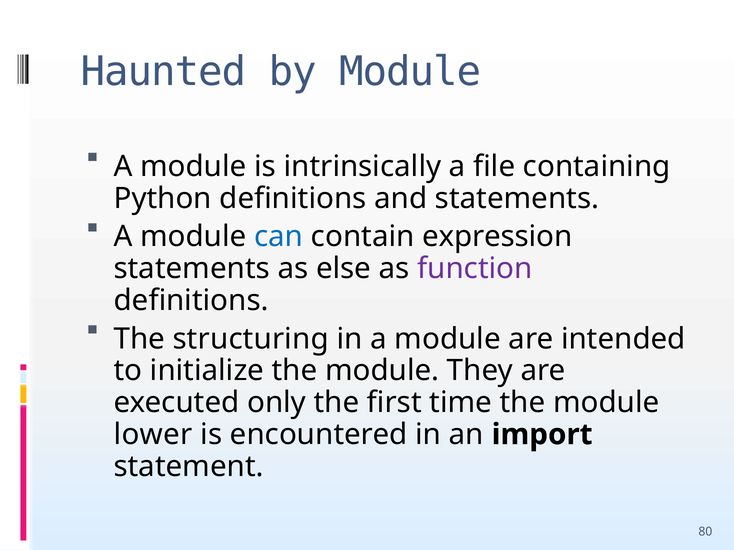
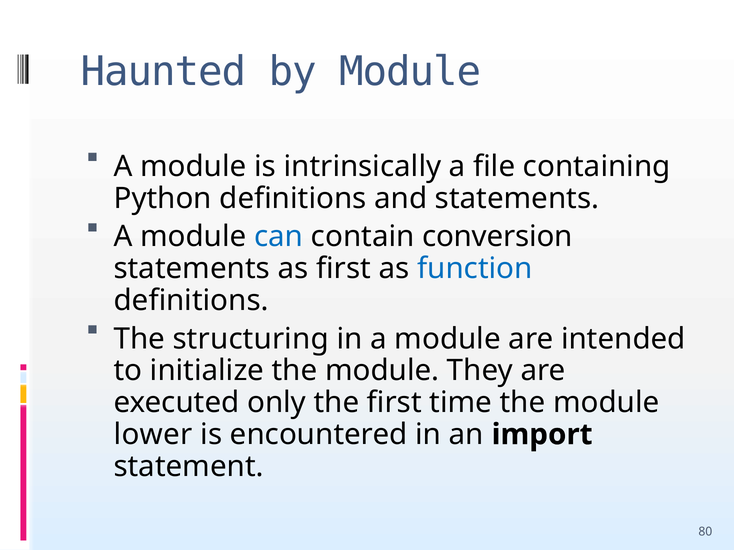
expression: expression -> conversion
as else: else -> first
function colour: purple -> blue
